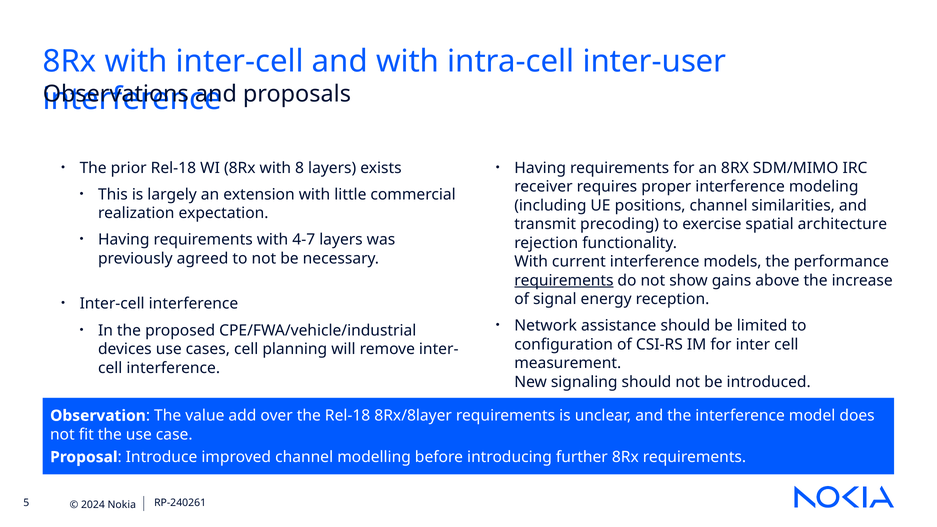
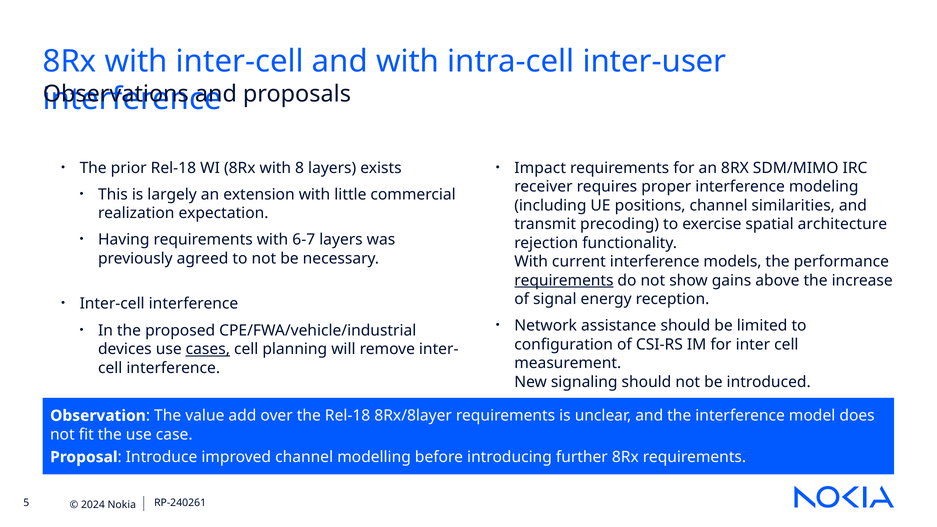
Having at (540, 168): Having -> Impact
4-7: 4-7 -> 6-7
cases underline: none -> present
